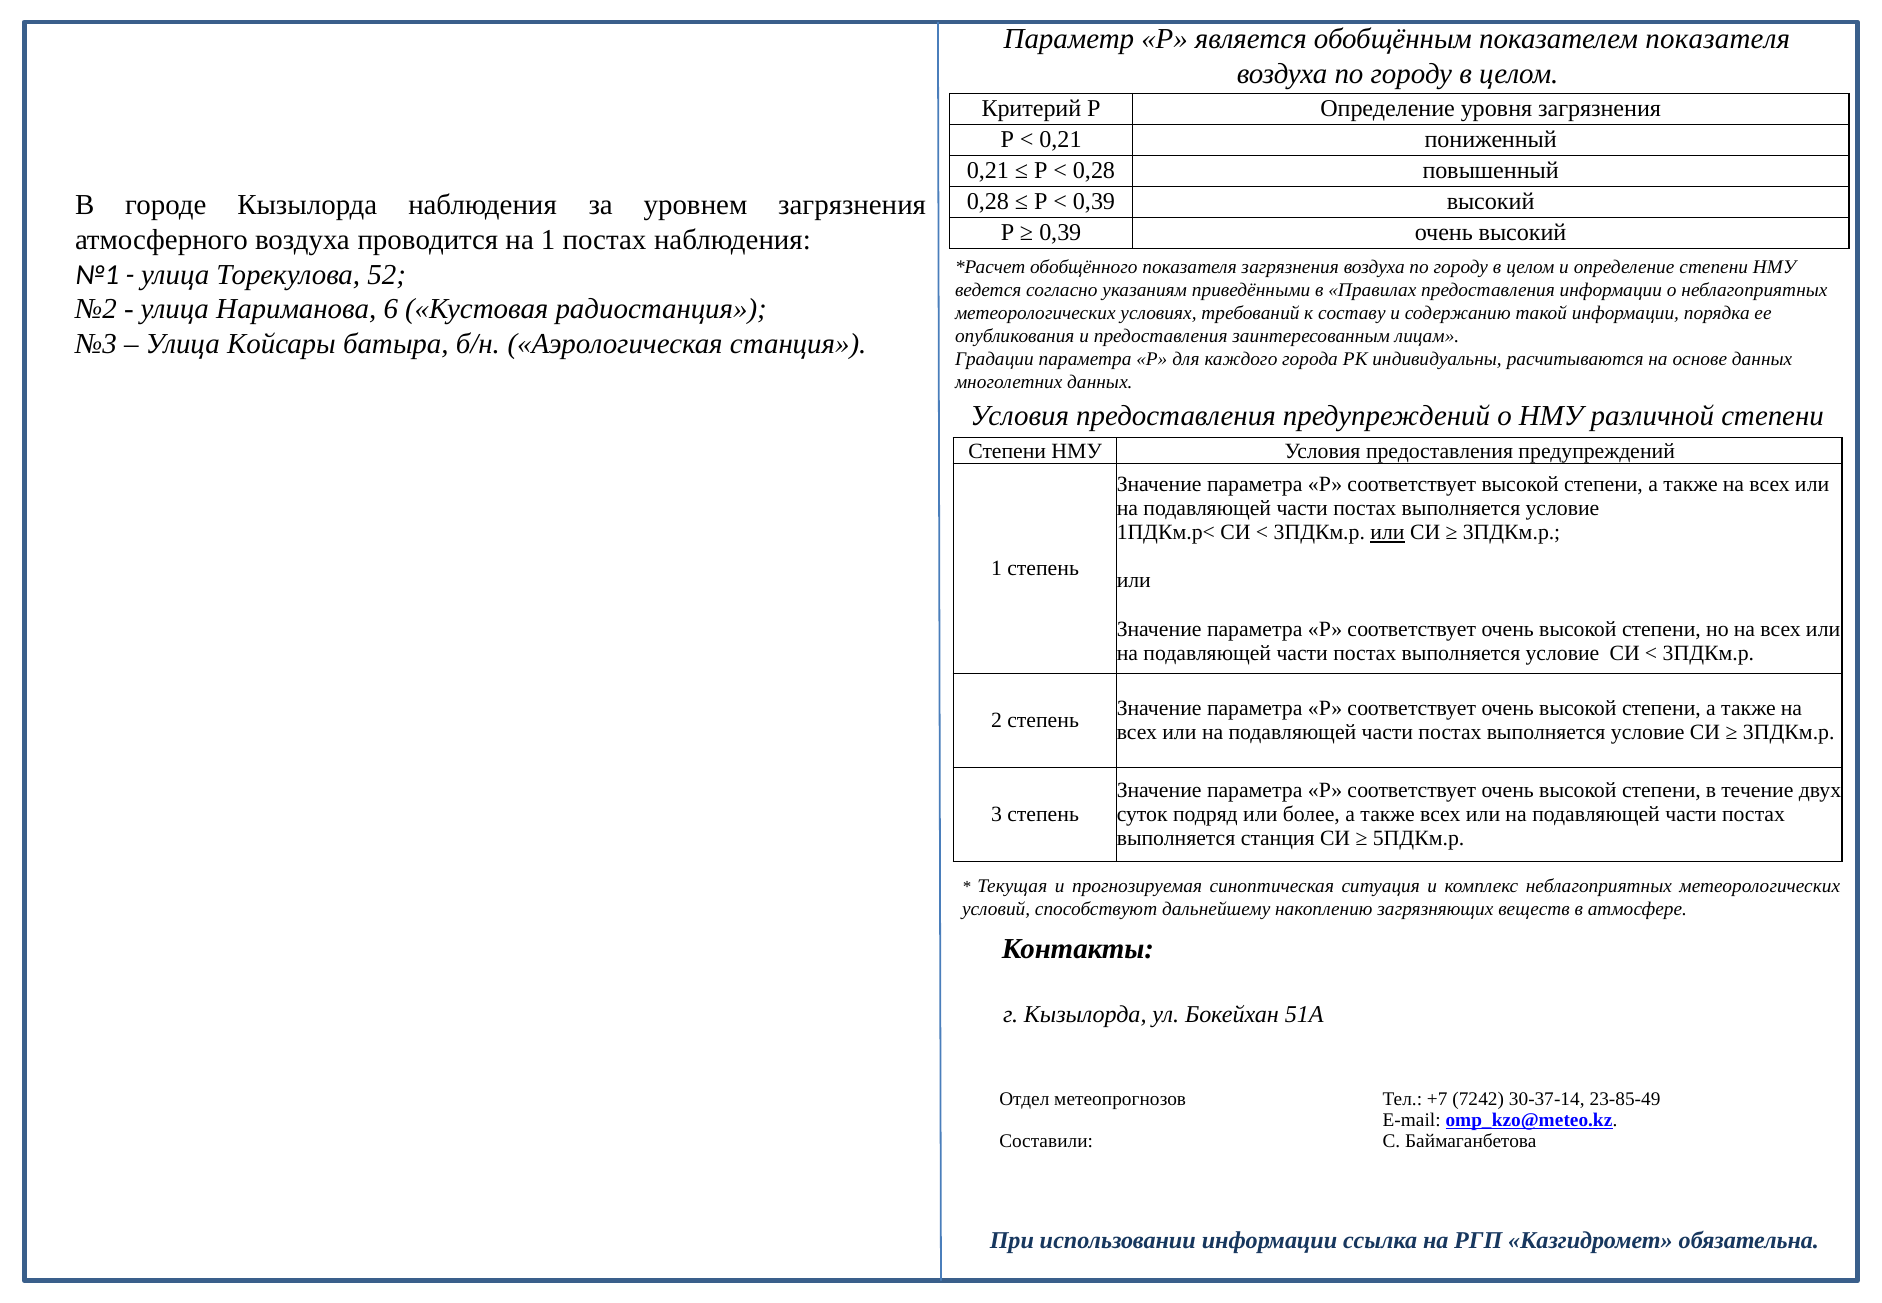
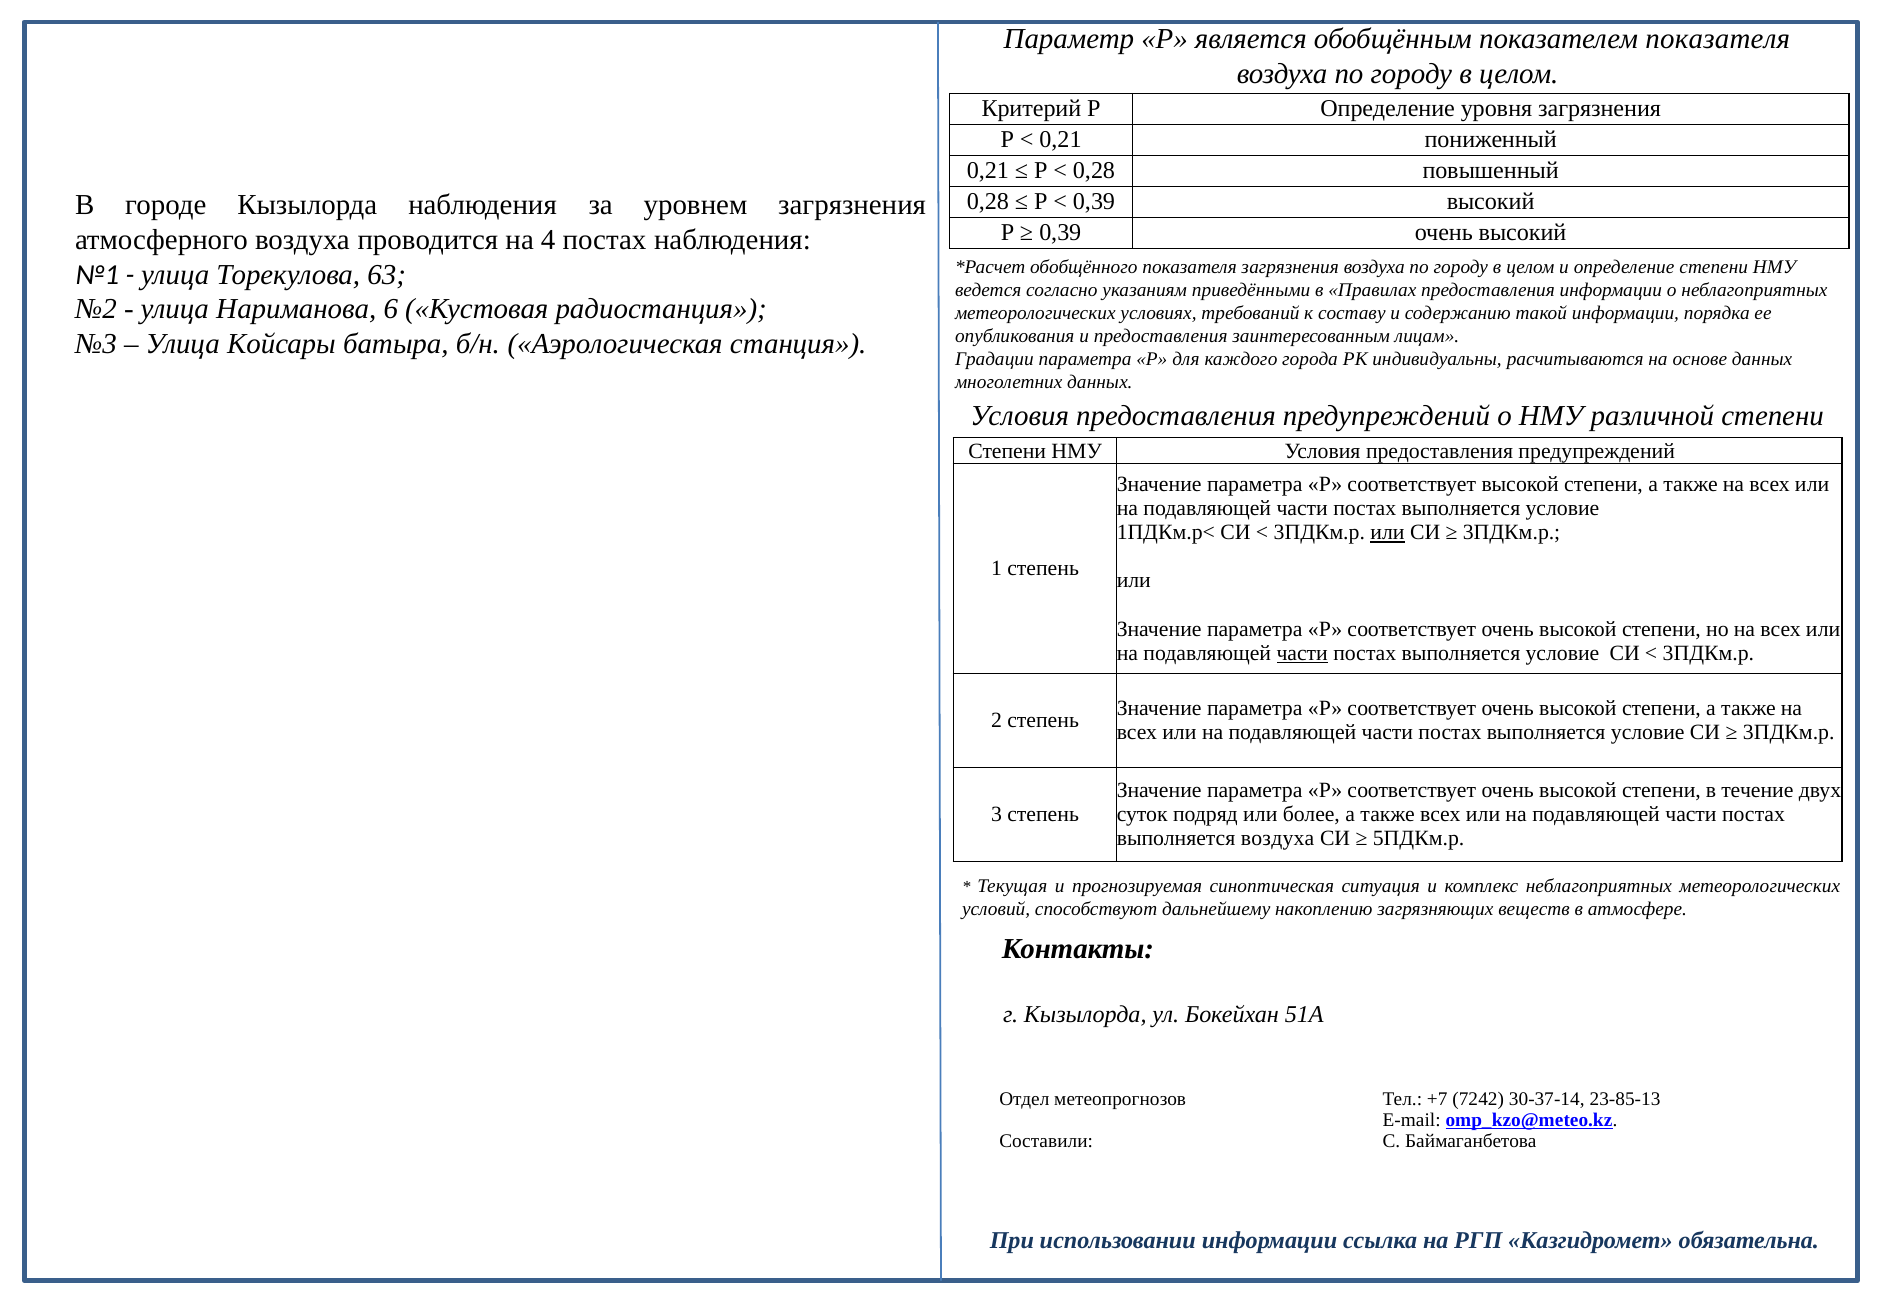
на 1: 1 -> 4
52: 52 -> 63
части at (1302, 653) underline: none -> present
выполняется станция: станция -> воздуха
23-85-49: 23-85-49 -> 23-85-13
